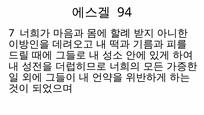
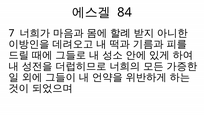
94: 94 -> 84
